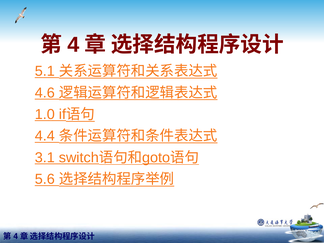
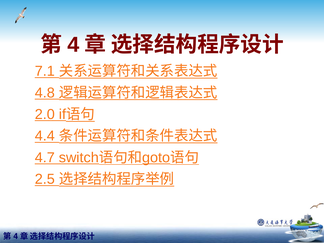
5.1: 5.1 -> 7.1
4.6: 4.6 -> 4.8
1.0: 1.0 -> 2.0
3.1: 3.1 -> 4.7
5.6: 5.6 -> 2.5
